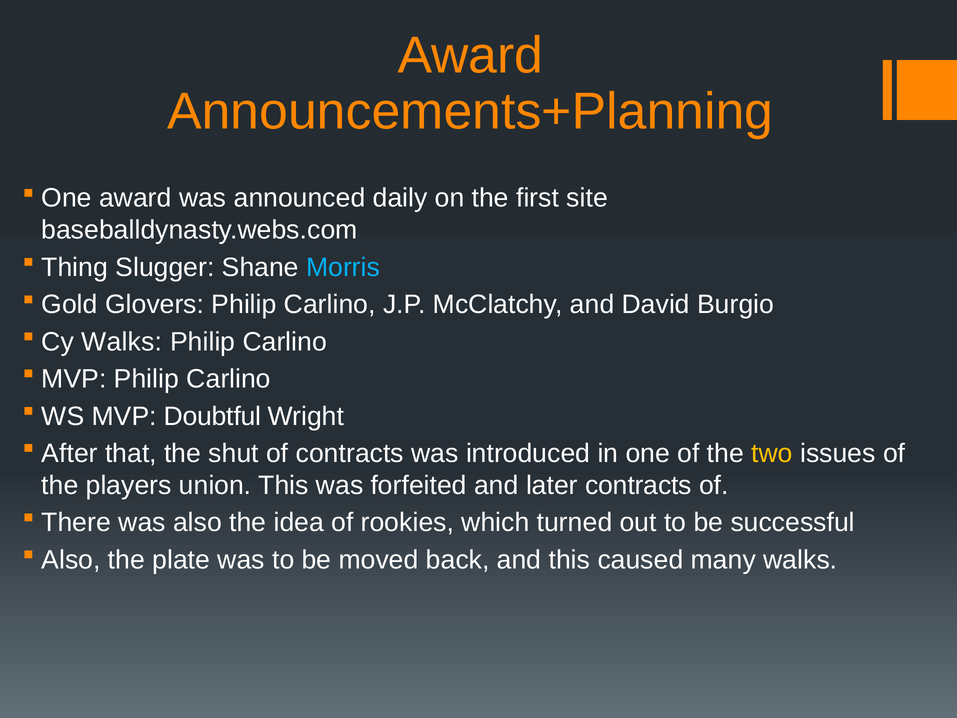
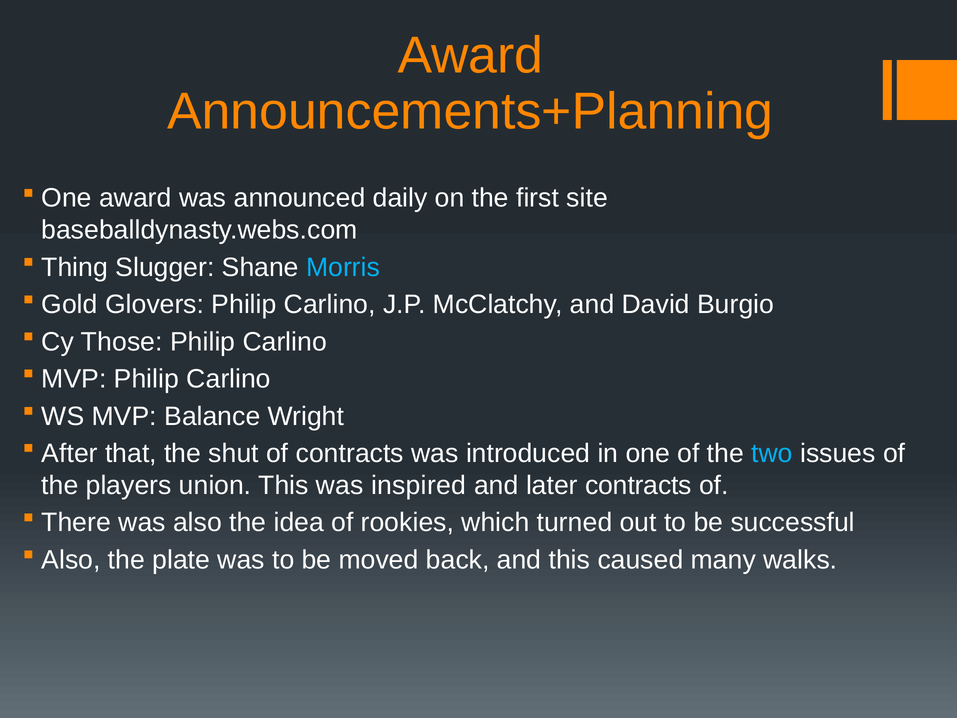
Cy Walks: Walks -> Those
Doubtful: Doubtful -> Balance
two colour: yellow -> light blue
forfeited: forfeited -> inspired
